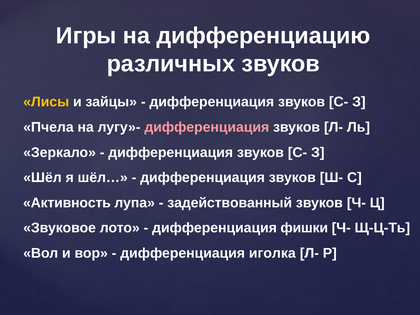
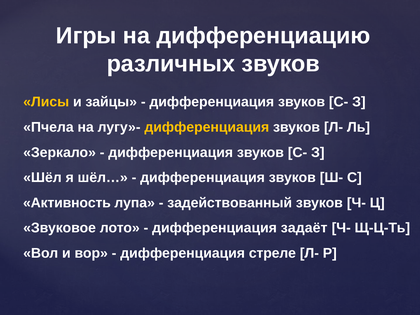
дифференциация at (207, 127) colour: pink -> yellow
фишки: фишки -> задаёт
иголка: иголка -> стреле
